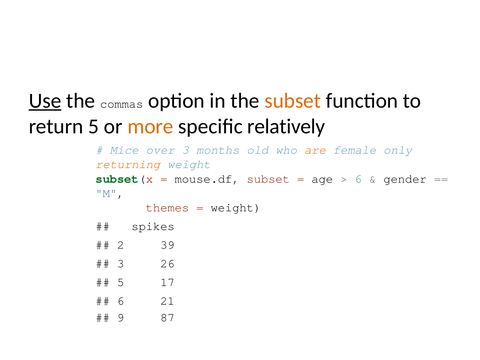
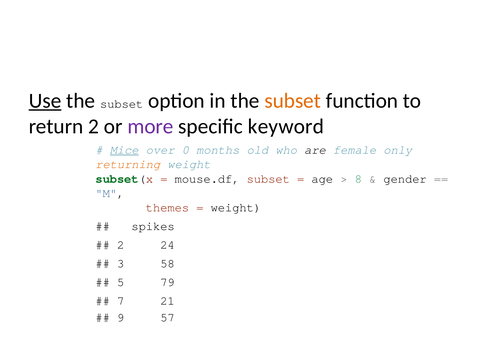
commas at (122, 104): commas -> subset
return 5: 5 -> 2
more colour: orange -> purple
relatively: relatively -> keyword
Mice underline: none -> present
over 3: 3 -> 0
are colour: orange -> black
6 at (358, 179): 6 -> 8
39: 39 -> 24
26: 26 -> 58
17: 17 -> 79
6 at (121, 301): 6 -> 7
87: 87 -> 57
